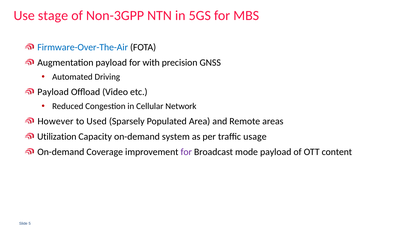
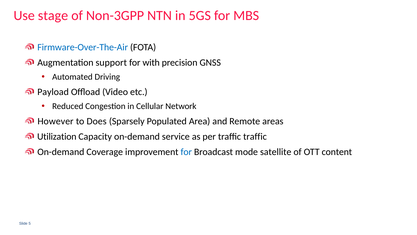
Augmentation payload: payload -> support
Used: Used -> Does
system: system -> service
traffic usage: usage -> traffic
for at (186, 152) colour: purple -> blue
mode payload: payload -> satellite
